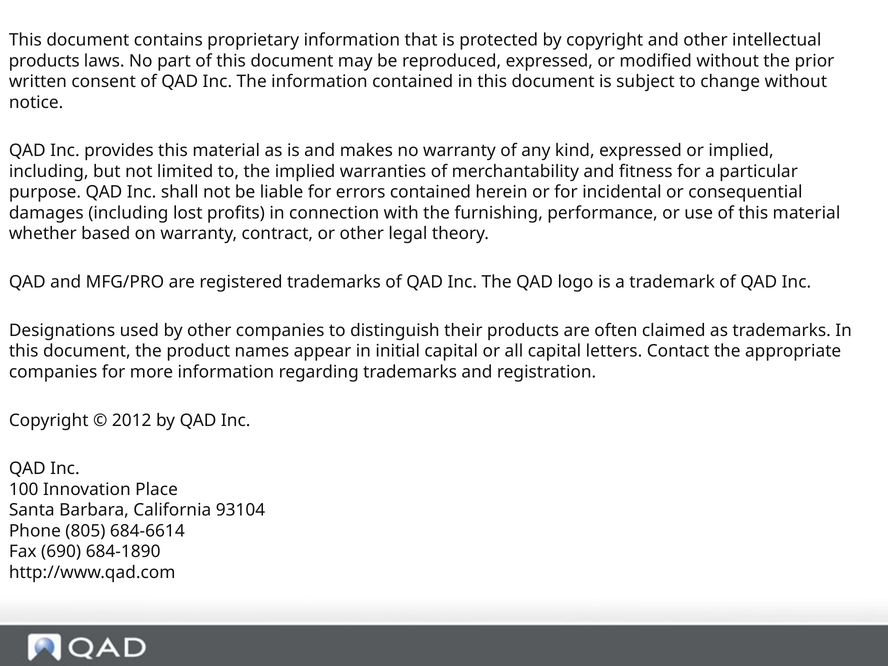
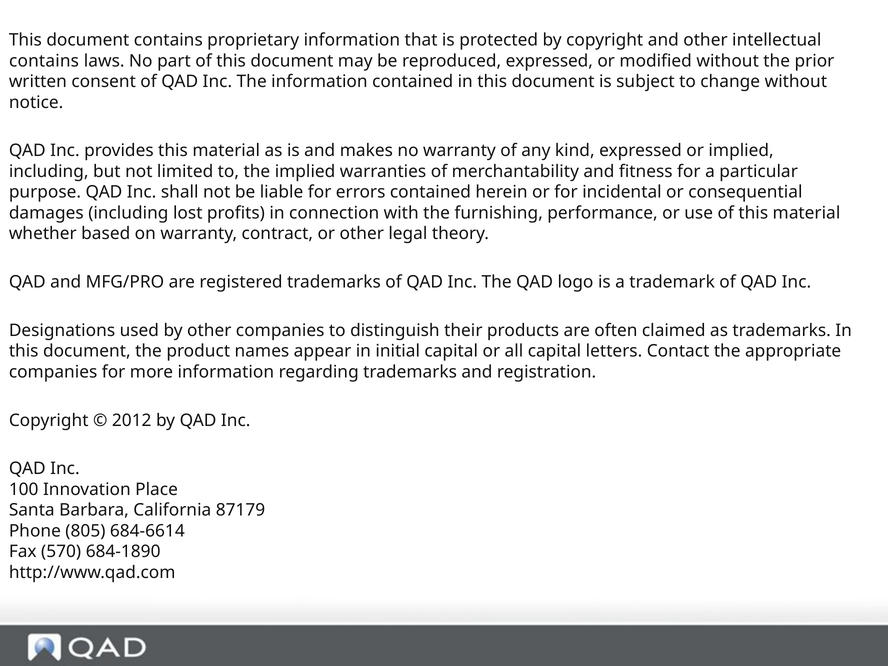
products at (44, 61): products -> contains
93104: 93104 -> 87179
690: 690 -> 570
